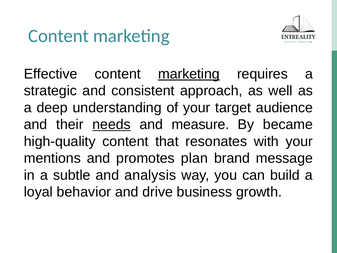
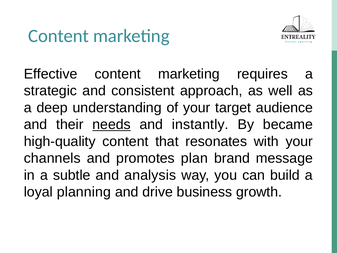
marketing at (189, 74) underline: present -> none
measure: measure -> instantly
mentions: mentions -> channels
behavior: behavior -> planning
